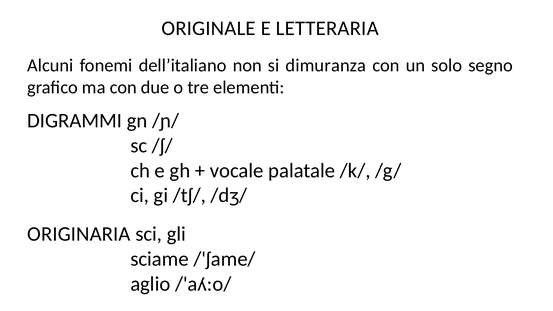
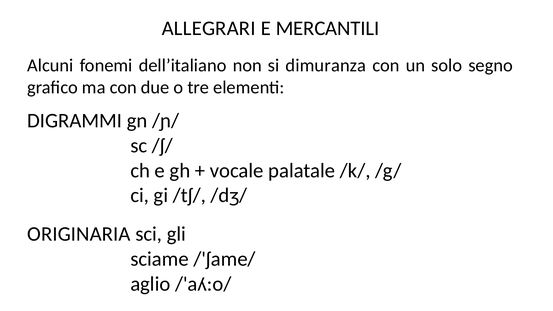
ORIGINALE: ORIGINALE -> ALLEGRARI
LETTERARIA: LETTERARIA -> MERCANTILI
